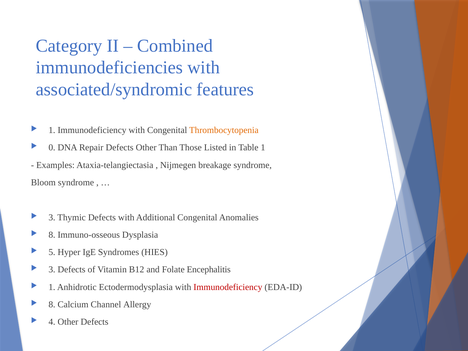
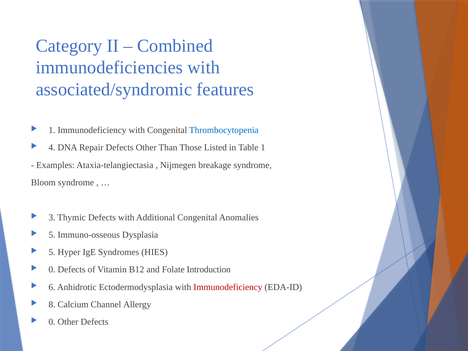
Thrombocytopenia colour: orange -> blue
0: 0 -> 4
8 at (52, 235): 8 -> 5
3 at (52, 270): 3 -> 0
Encephalitis: Encephalitis -> Introduction
1 at (52, 287): 1 -> 6
4 at (52, 322): 4 -> 0
